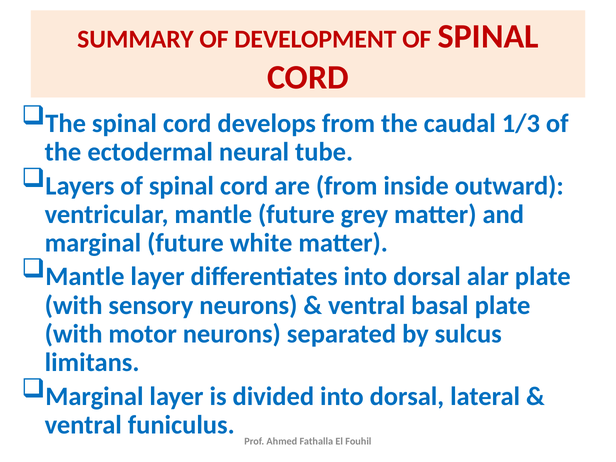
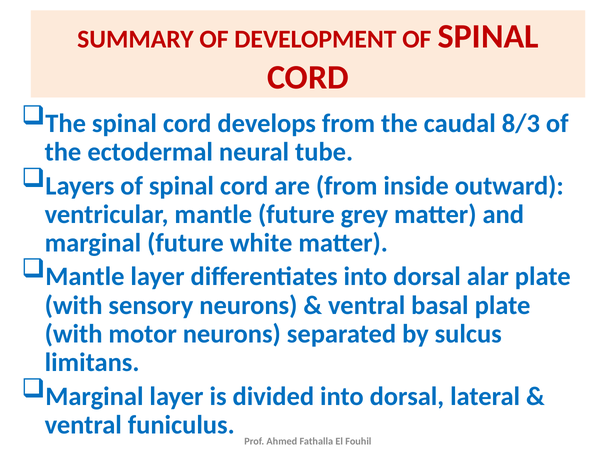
1/3: 1/3 -> 8/3
